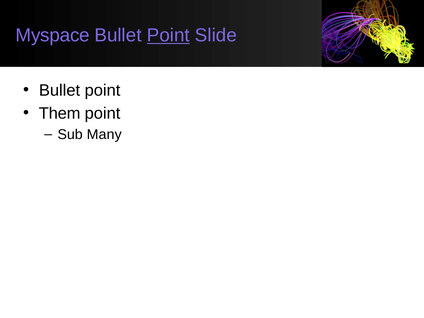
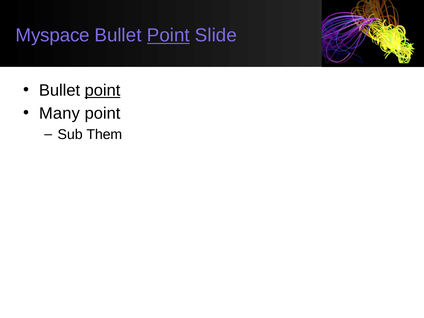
point at (103, 90) underline: none -> present
Them: Them -> Many
Many: Many -> Them
